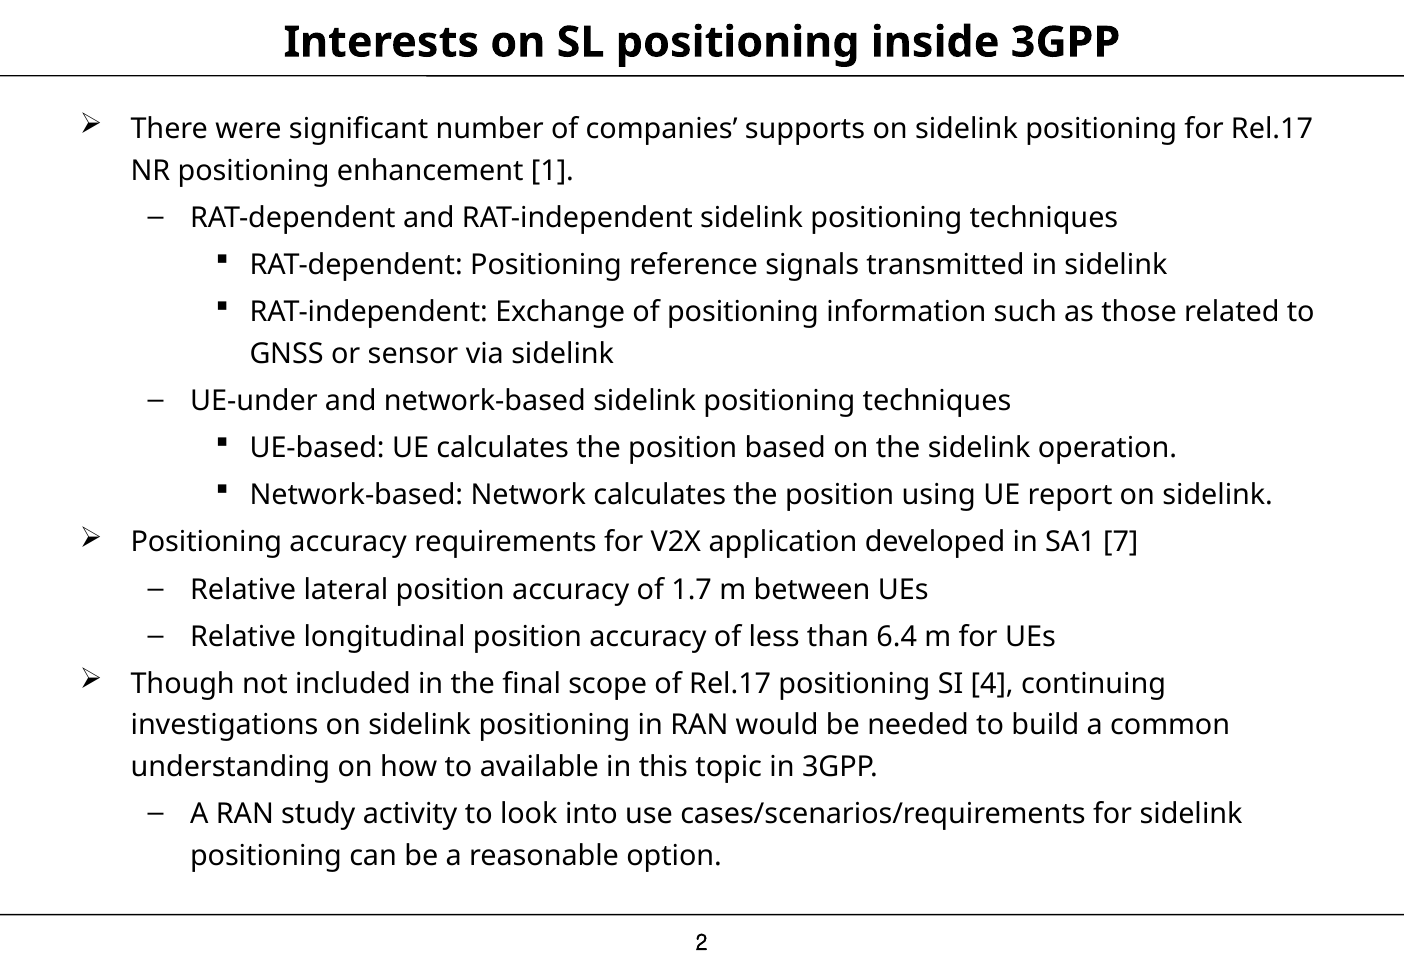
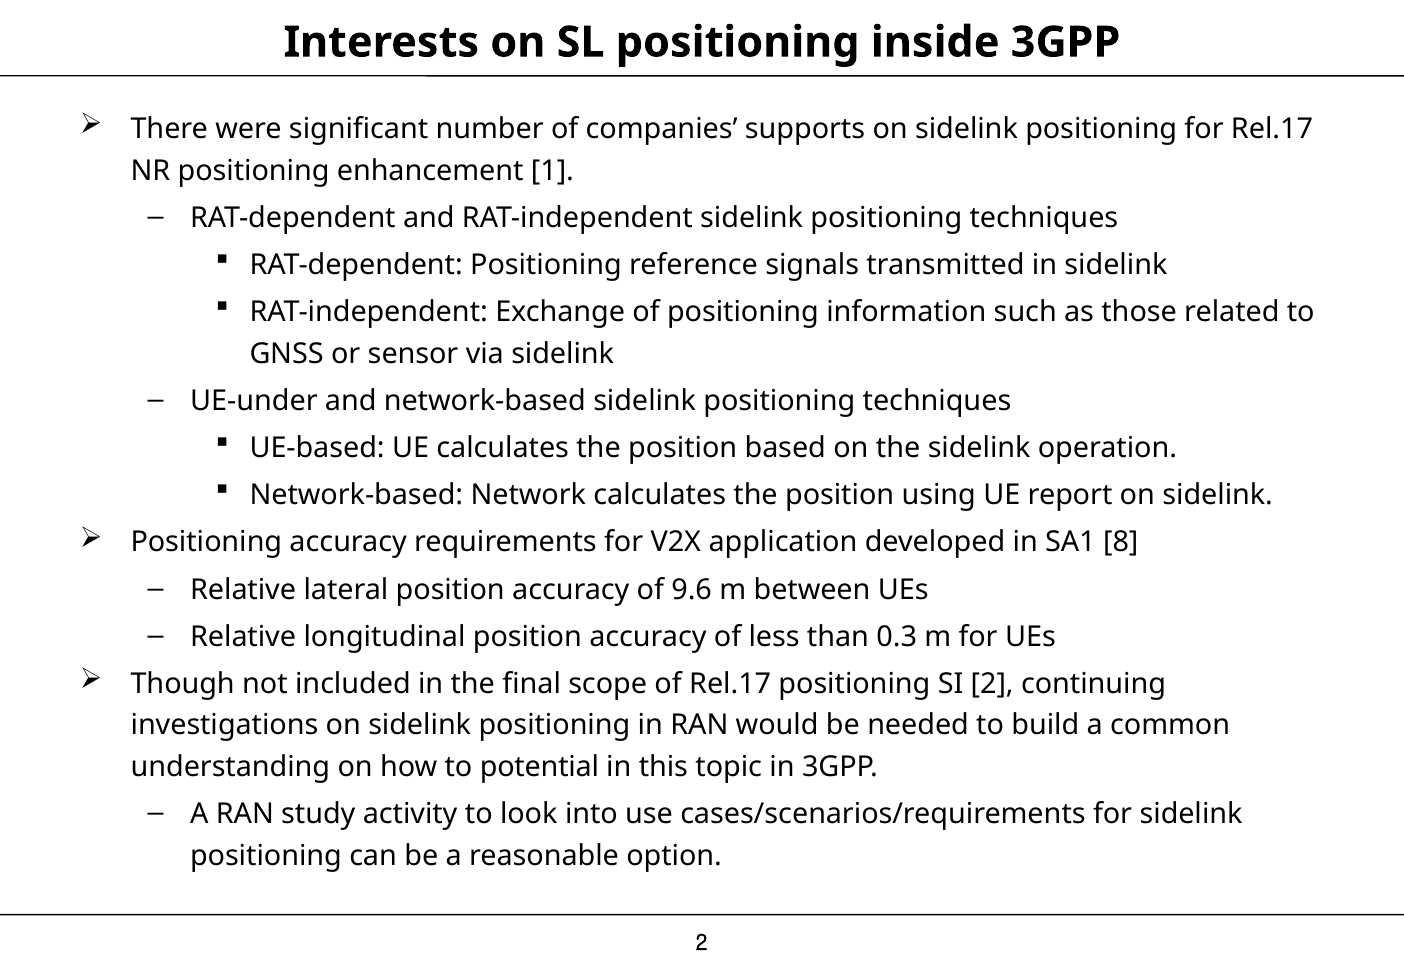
7: 7 -> 8
1.7: 1.7 -> 9.6
6.4: 6.4 -> 0.3
SI 4: 4 -> 2
available: available -> potential
